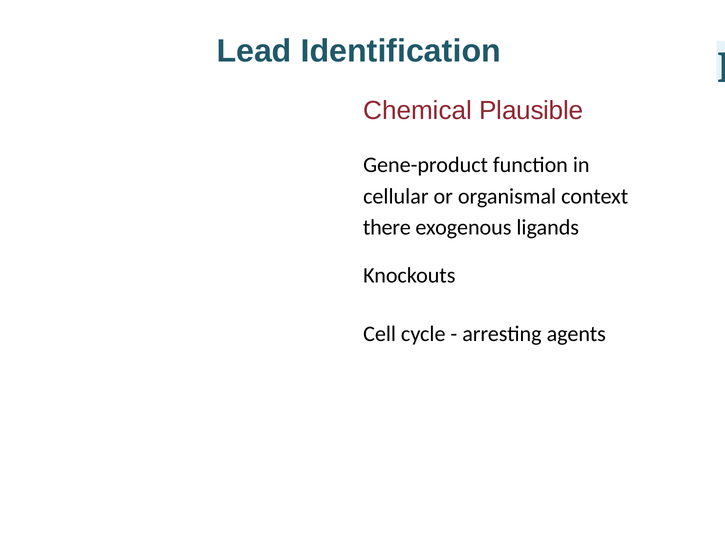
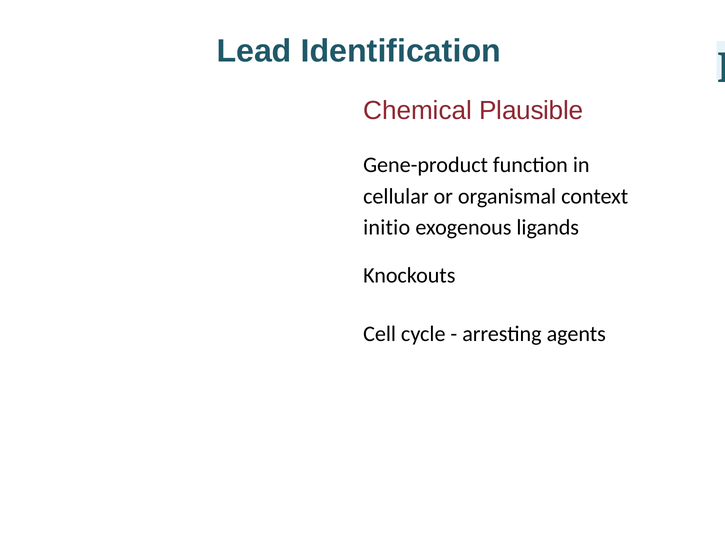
there: there -> initio
